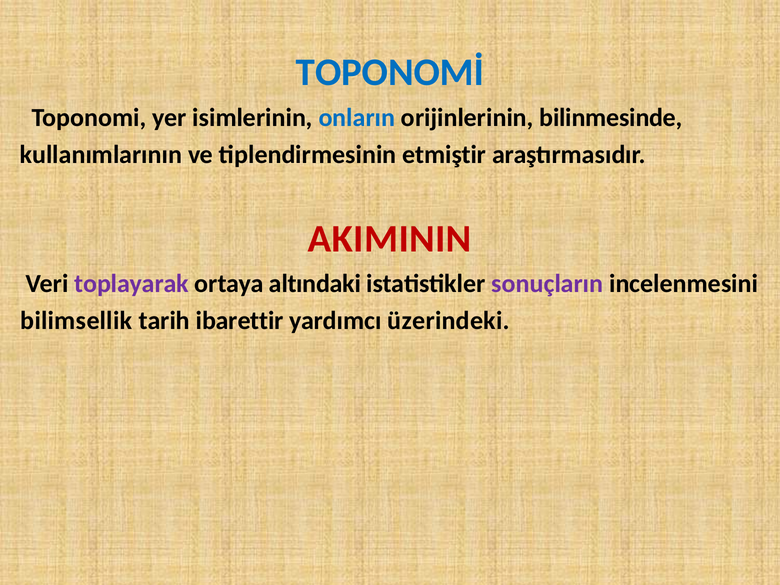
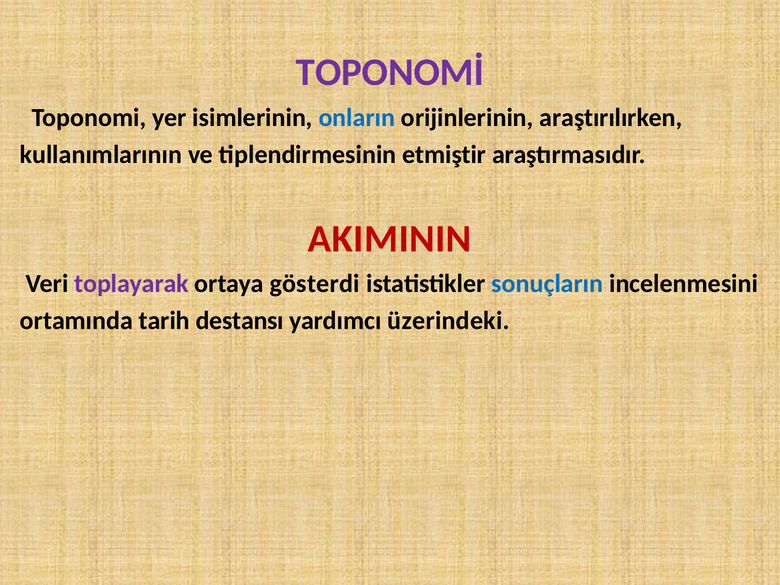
TOPONOMİ colour: blue -> purple
bilinmesinde: bilinmesinde -> araştırılırken
altındaki: altındaki -> gösterdi
sonuçların colour: purple -> blue
bilimsellik: bilimsellik -> ortamında
ibarettir: ibarettir -> destansı
